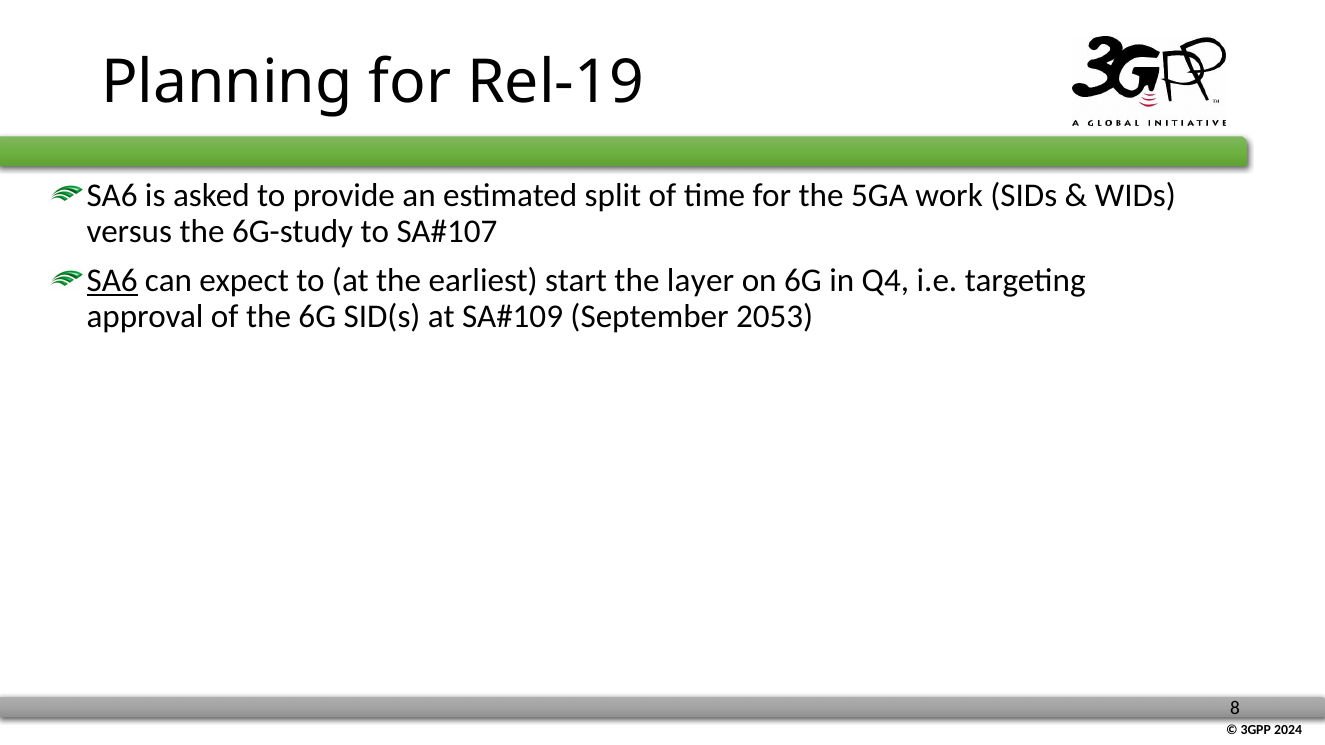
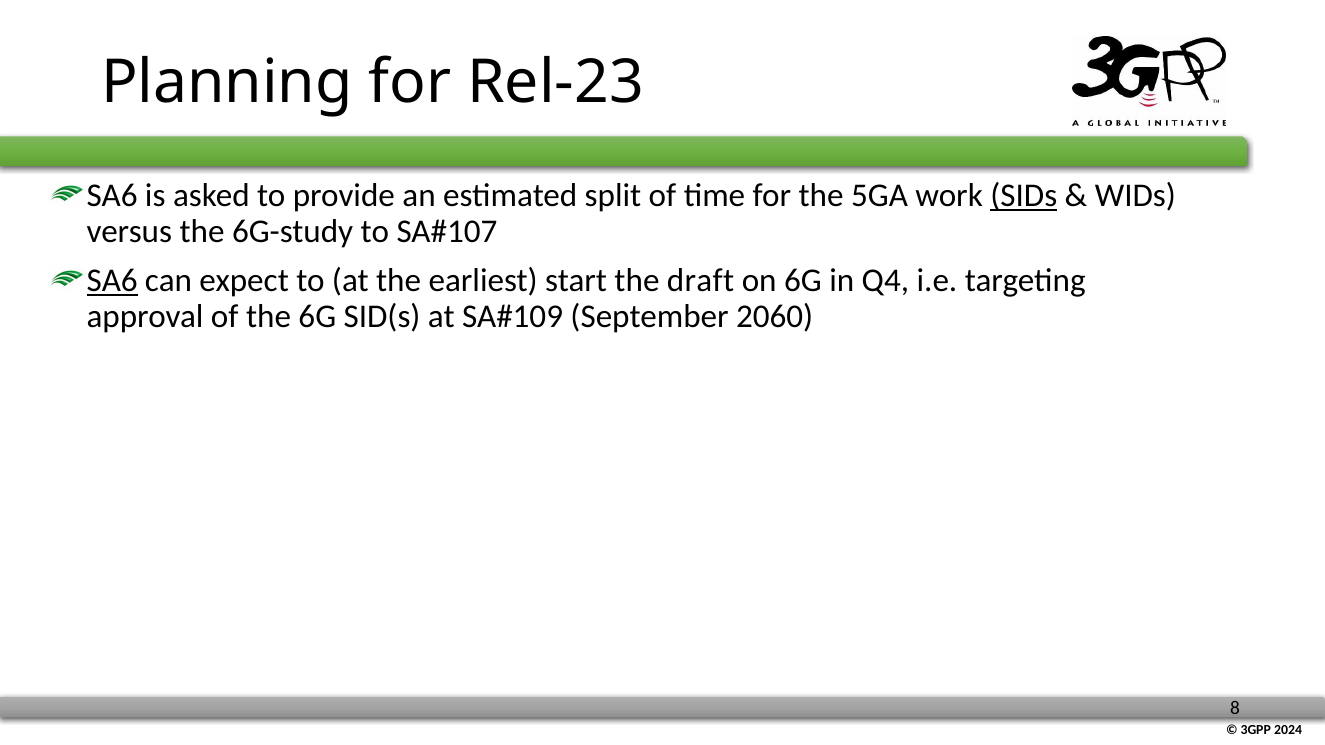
Rel-19: Rel-19 -> Rel-23
SIDs underline: none -> present
layer: layer -> draft
2053: 2053 -> 2060
